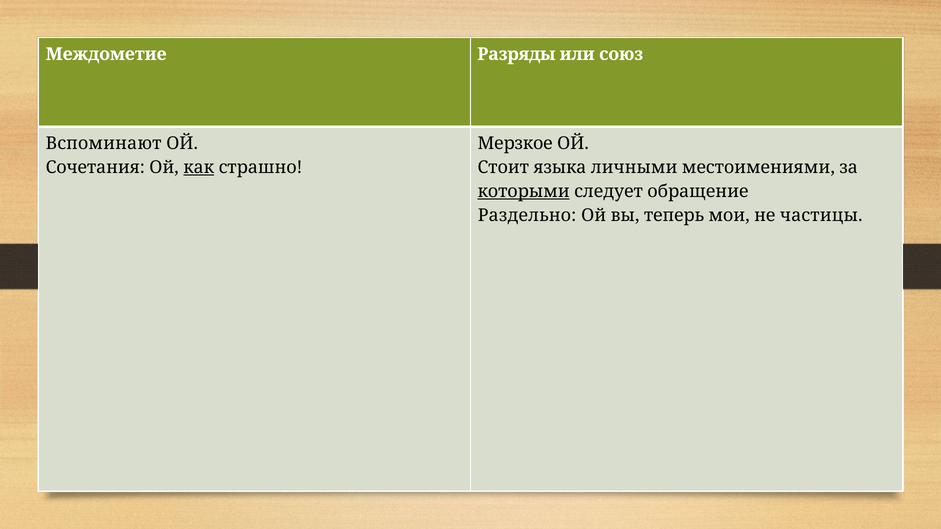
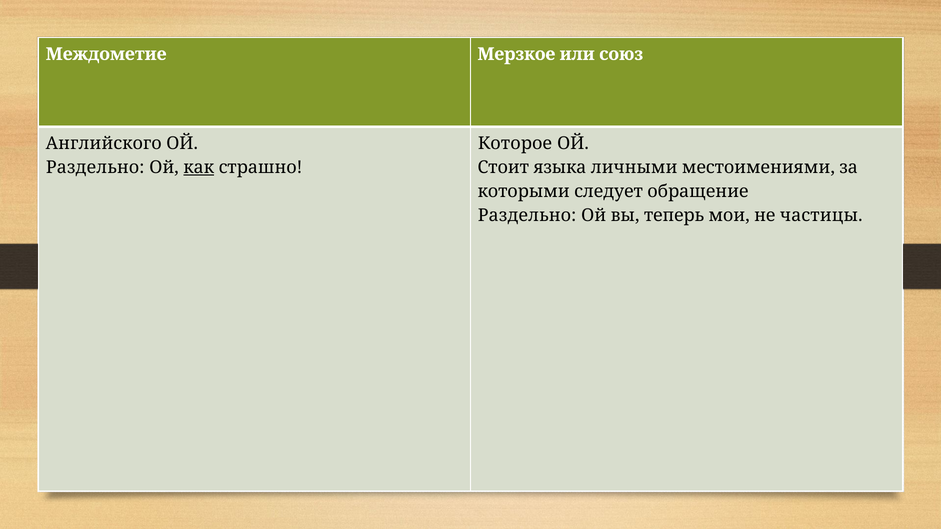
Разряды: Разряды -> Мерзкое
Вспоминают: Вспоминают -> Английского
Мерзкое: Мерзкое -> Которое
Сочетания at (95, 167): Сочетания -> Раздельно
которыми underline: present -> none
